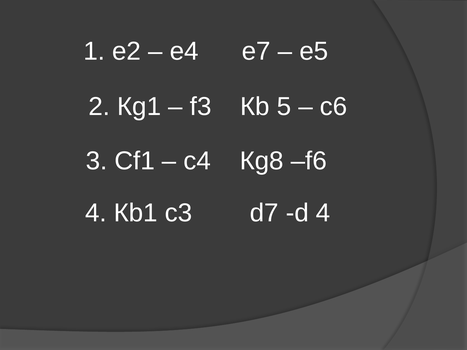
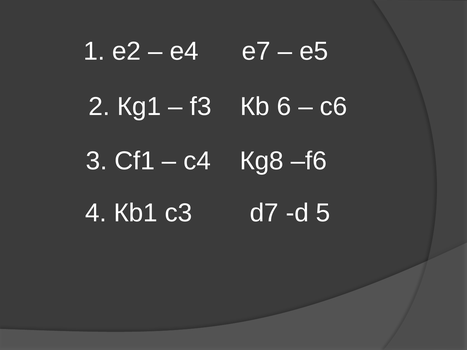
5: 5 -> 6
d 4: 4 -> 5
